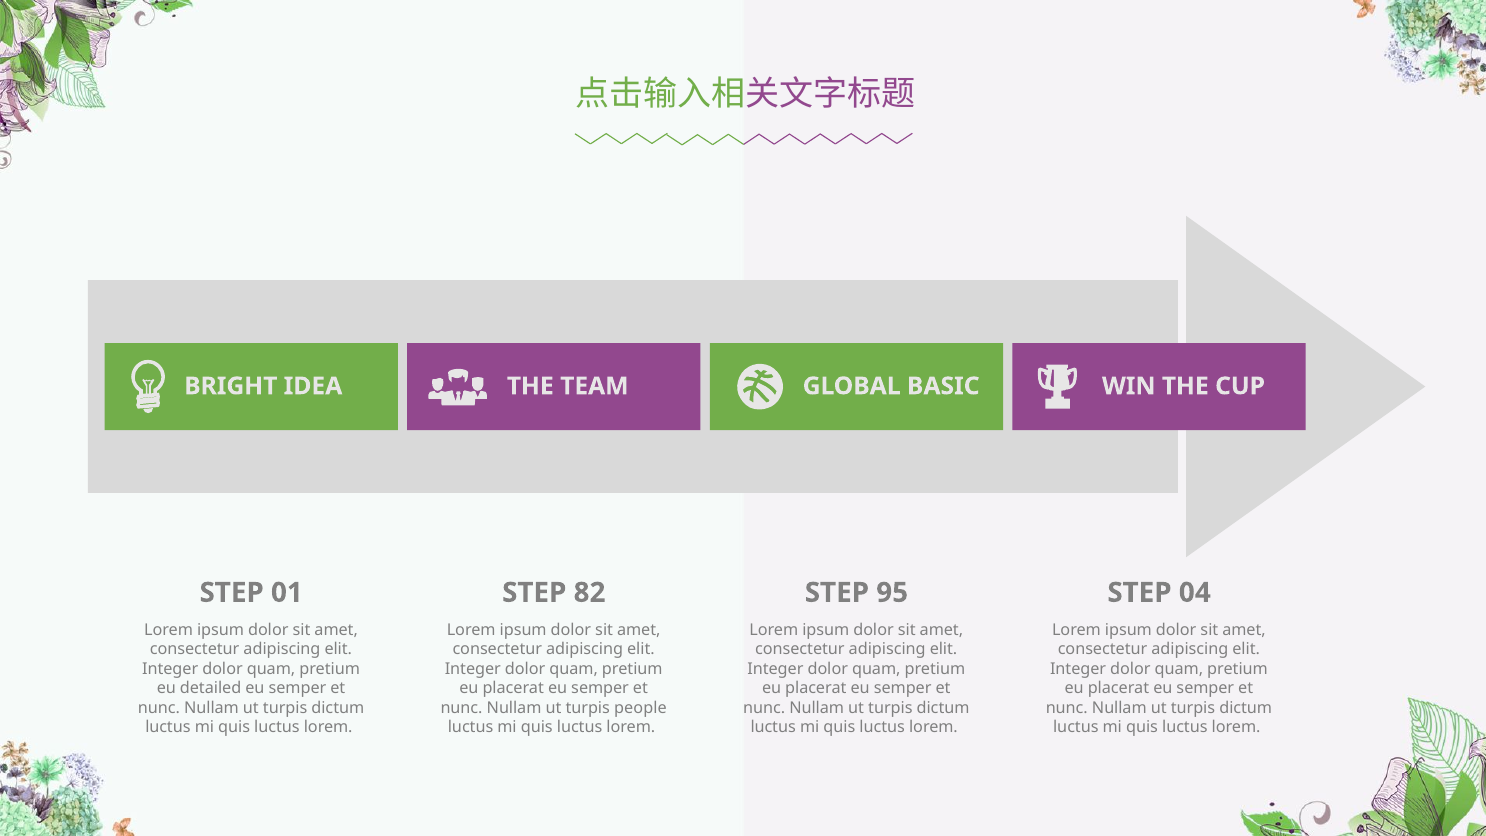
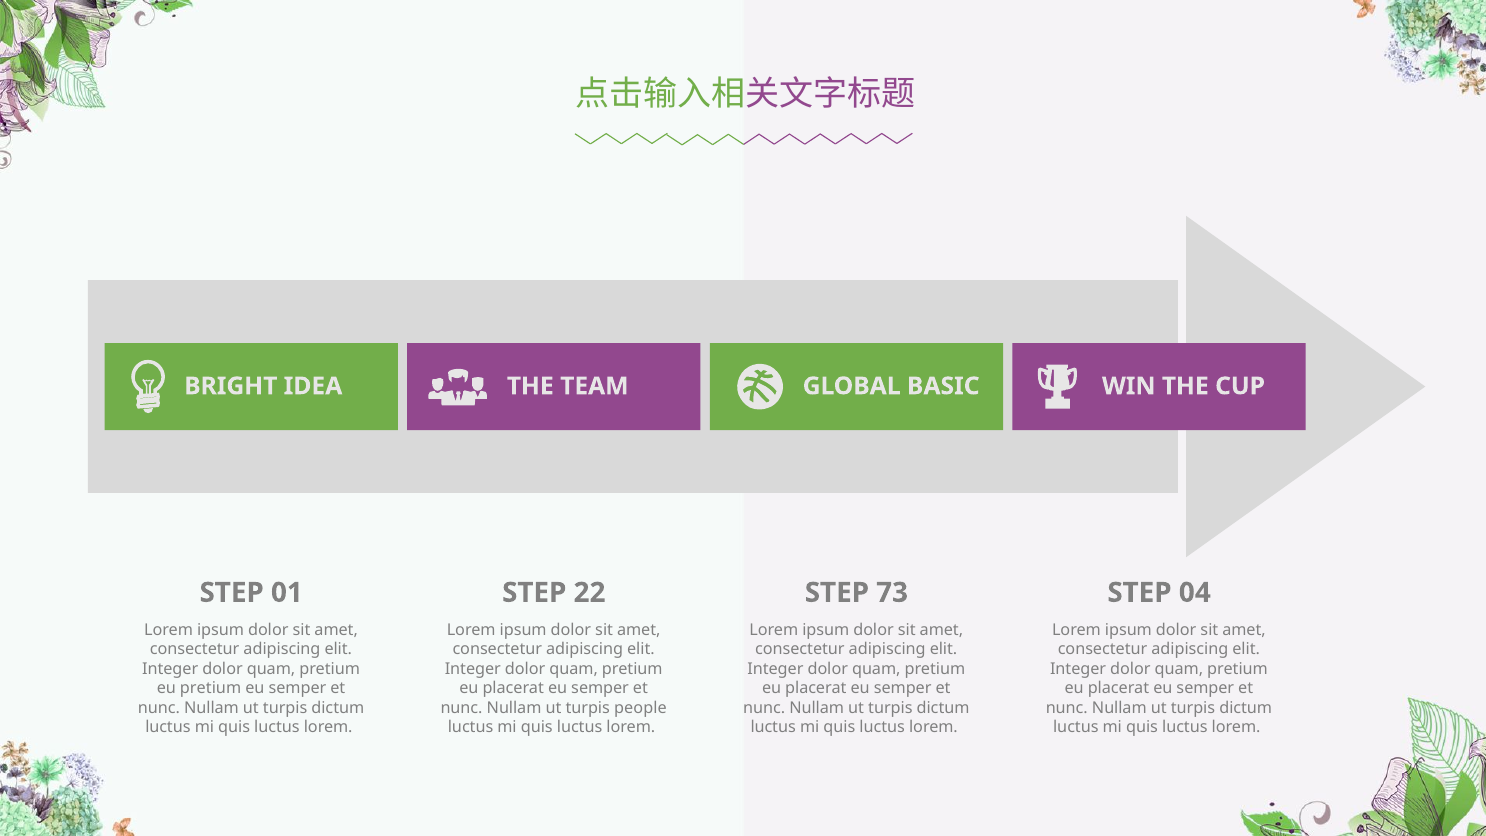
82: 82 -> 22
95: 95 -> 73
eu detailed: detailed -> pretium
